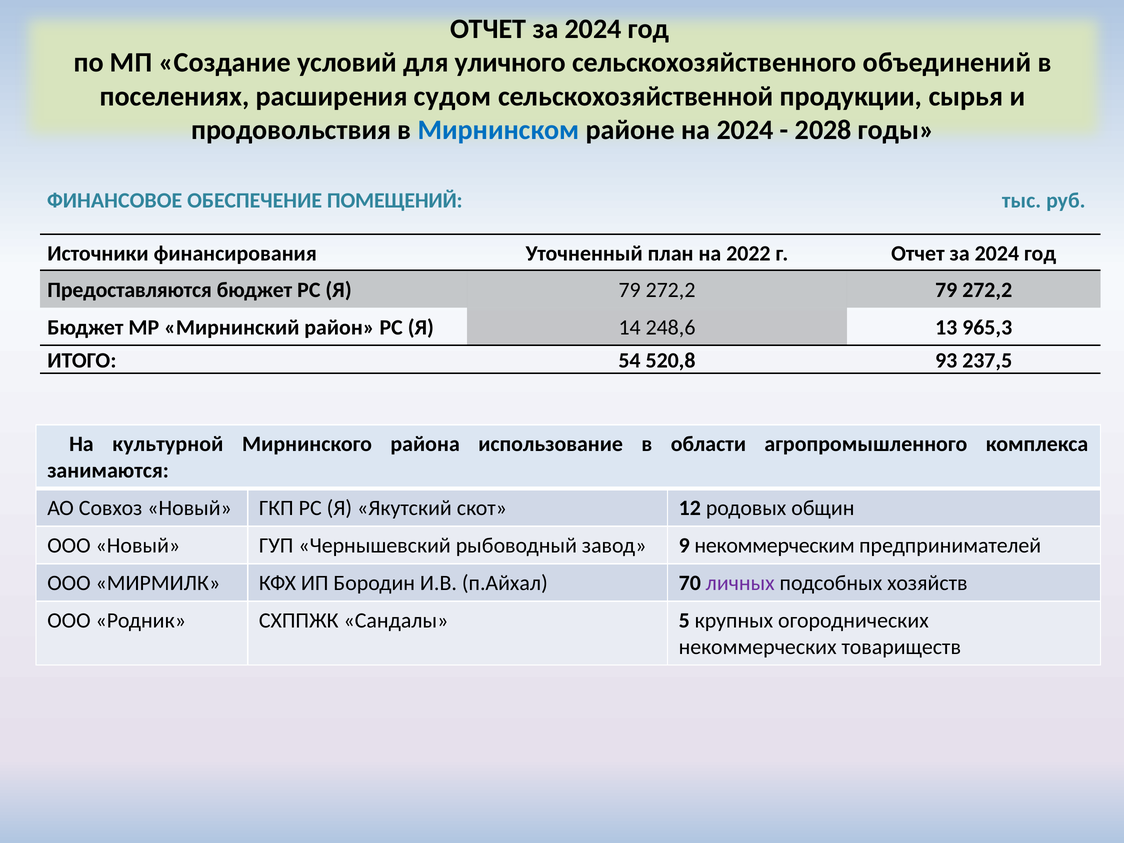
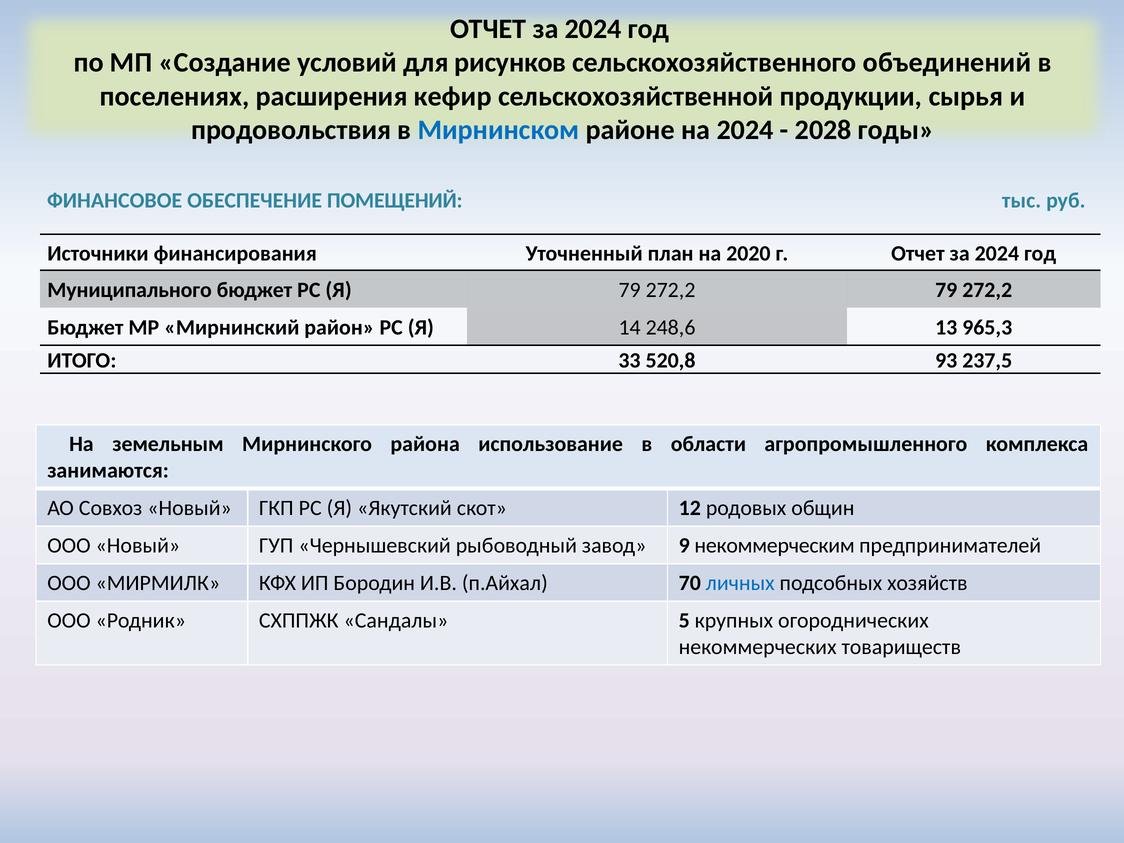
уличного: уличного -> рисунков
судом: судом -> кефир
2022: 2022 -> 2020
Предоставляются: Предоставляются -> Муниципального
54: 54 -> 33
культурной: культурной -> земельным
личных colour: purple -> blue
